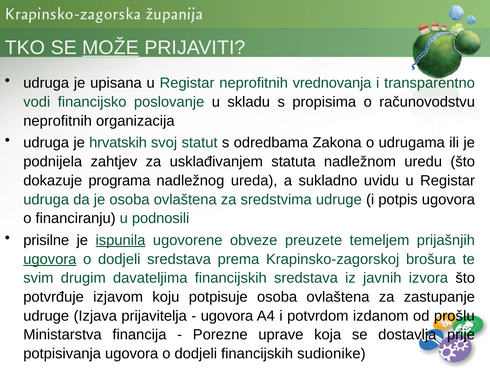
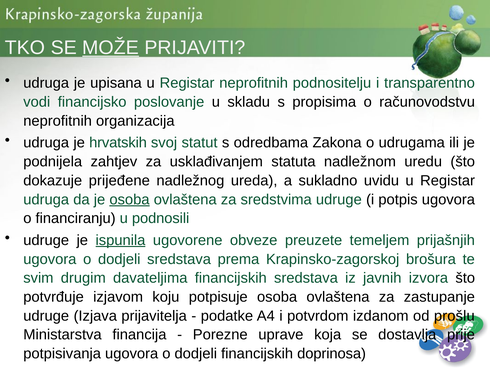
vrednovanja: vrednovanja -> podnositelju
programa: programa -> prijeđene
osoba at (129, 199) underline: none -> present
prisilne at (46, 240): prisilne -> udruge
ugovora at (50, 259) underline: present -> none
ugovora at (227, 316): ugovora -> podatke
sudionike: sudionike -> doprinosa
